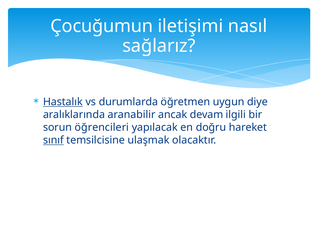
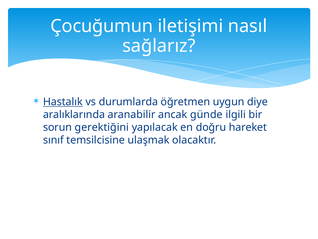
devam: devam -> günde
öğrencileri: öğrencileri -> gerektiğini
sınıf underline: present -> none
